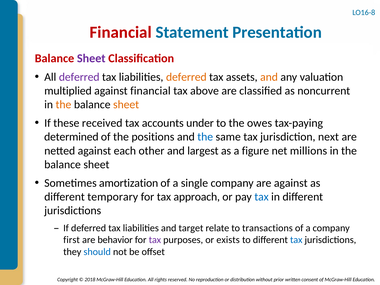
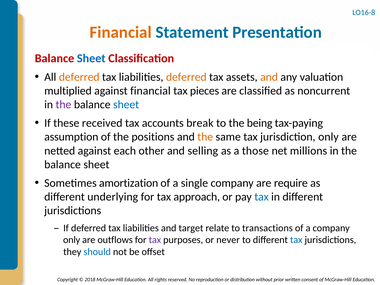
Financial at (121, 32) colour: red -> orange
Sheet at (91, 58) colour: purple -> blue
deferred at (79, 77) colour: purple -> orange
above: above -> pieces
the at (63, 105) colour: orange -> purple
sheet at (126, 105) colour: orange -> blue
under: under -> break
owes: owes -> being
determined: determined -> assumption
the at (205, 137) colour: blue -> orange
jurisdiction next: next -> only
largest: largest -> selling
figure: figure -> those
are against: against -> require
temporary: temporary -> underlying
first at (72, 240): first -> only
behavior: behavior -> outflows
exists: exists -> never
